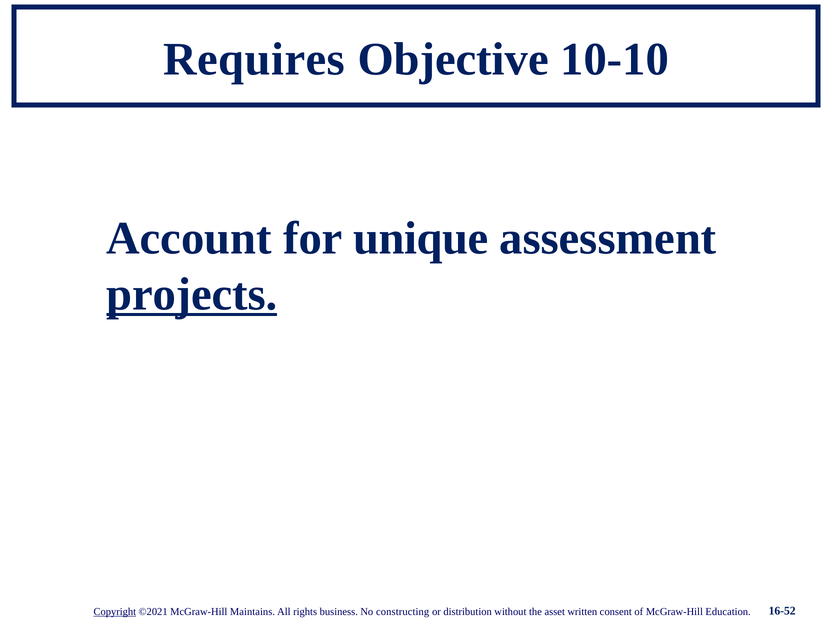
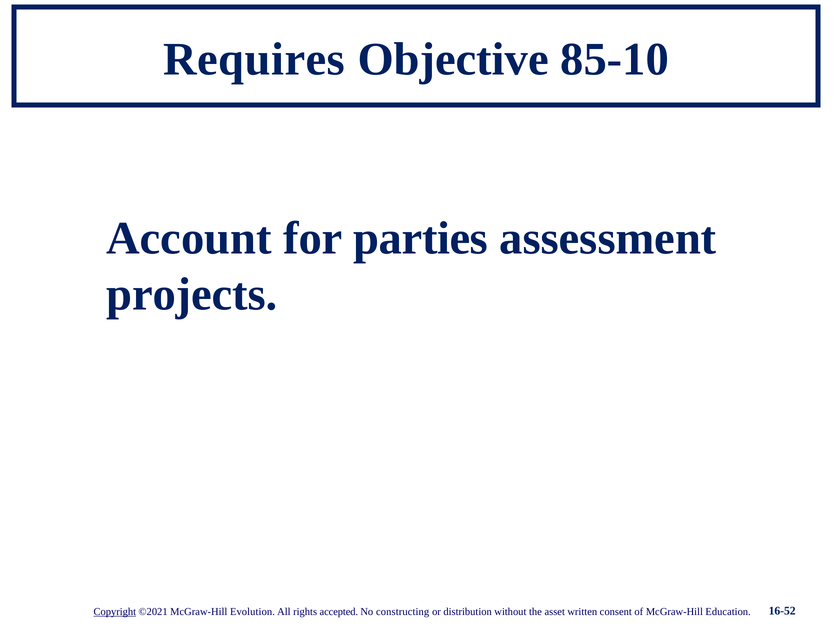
10-10: 10-10 -> 85-10
unique: unique -> parties
projects underline: present -> none
Maintains: Maintains -> Evolution
business: business -> accepted
